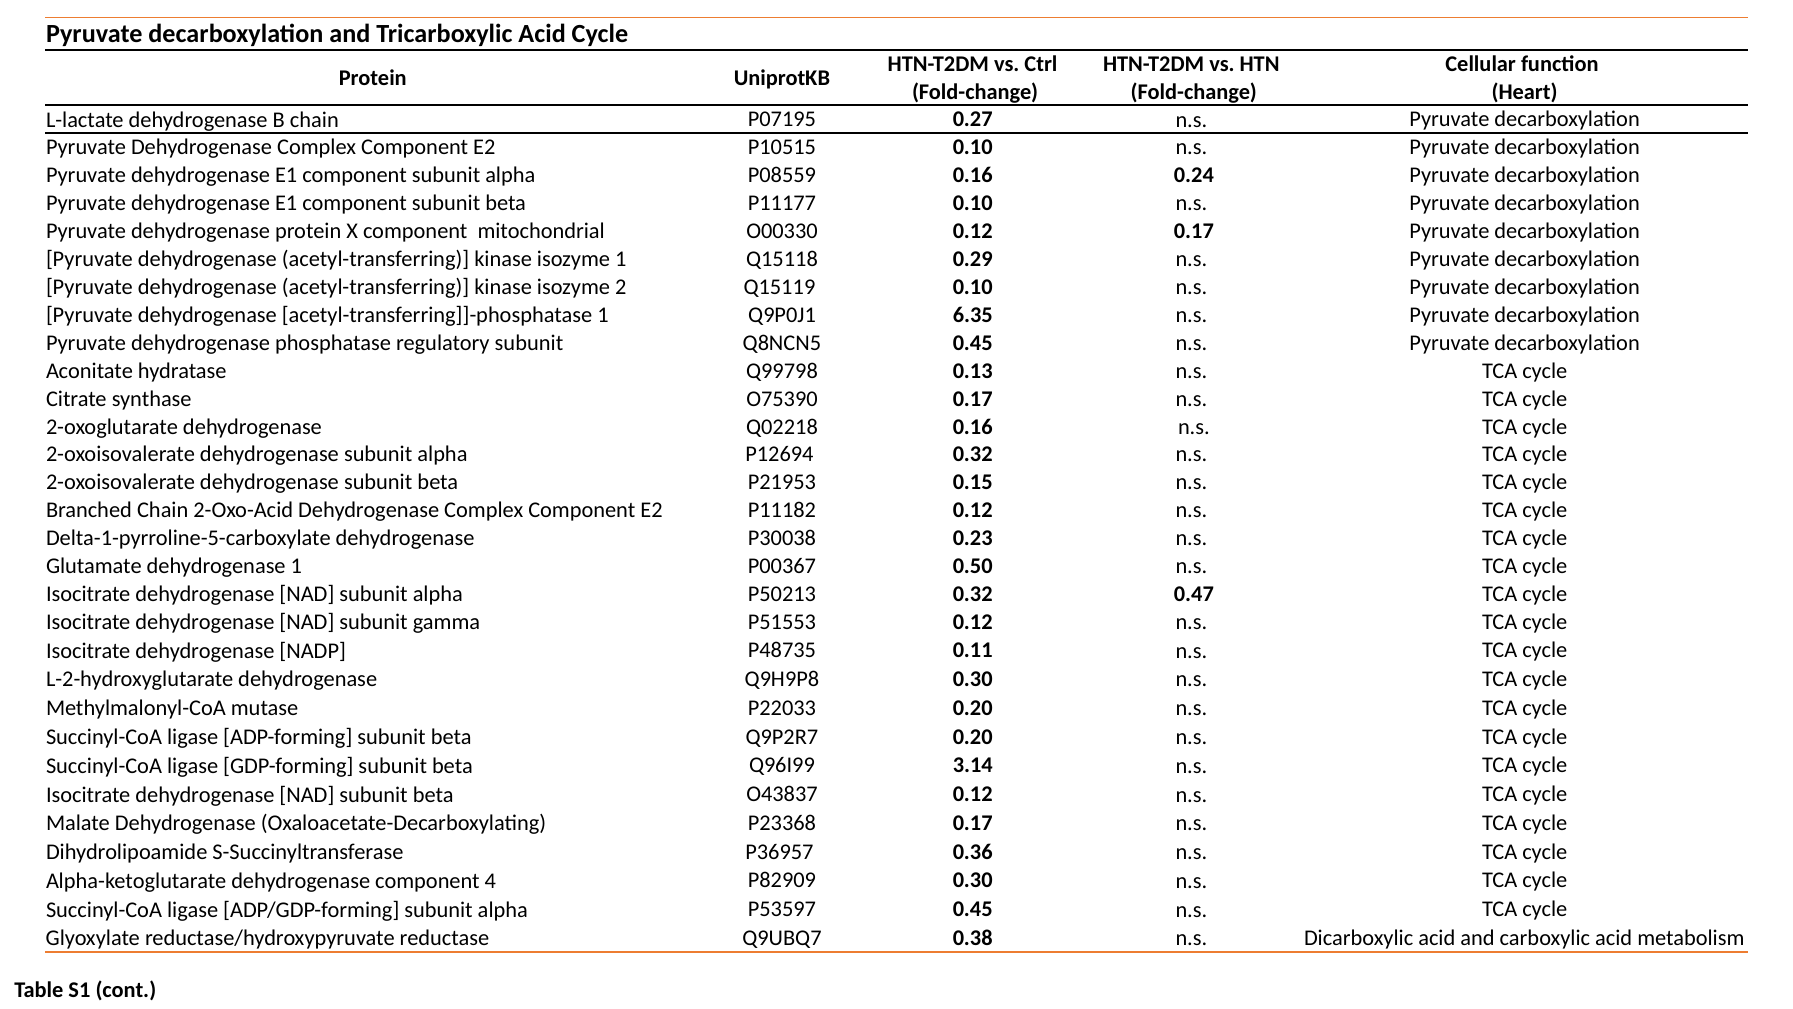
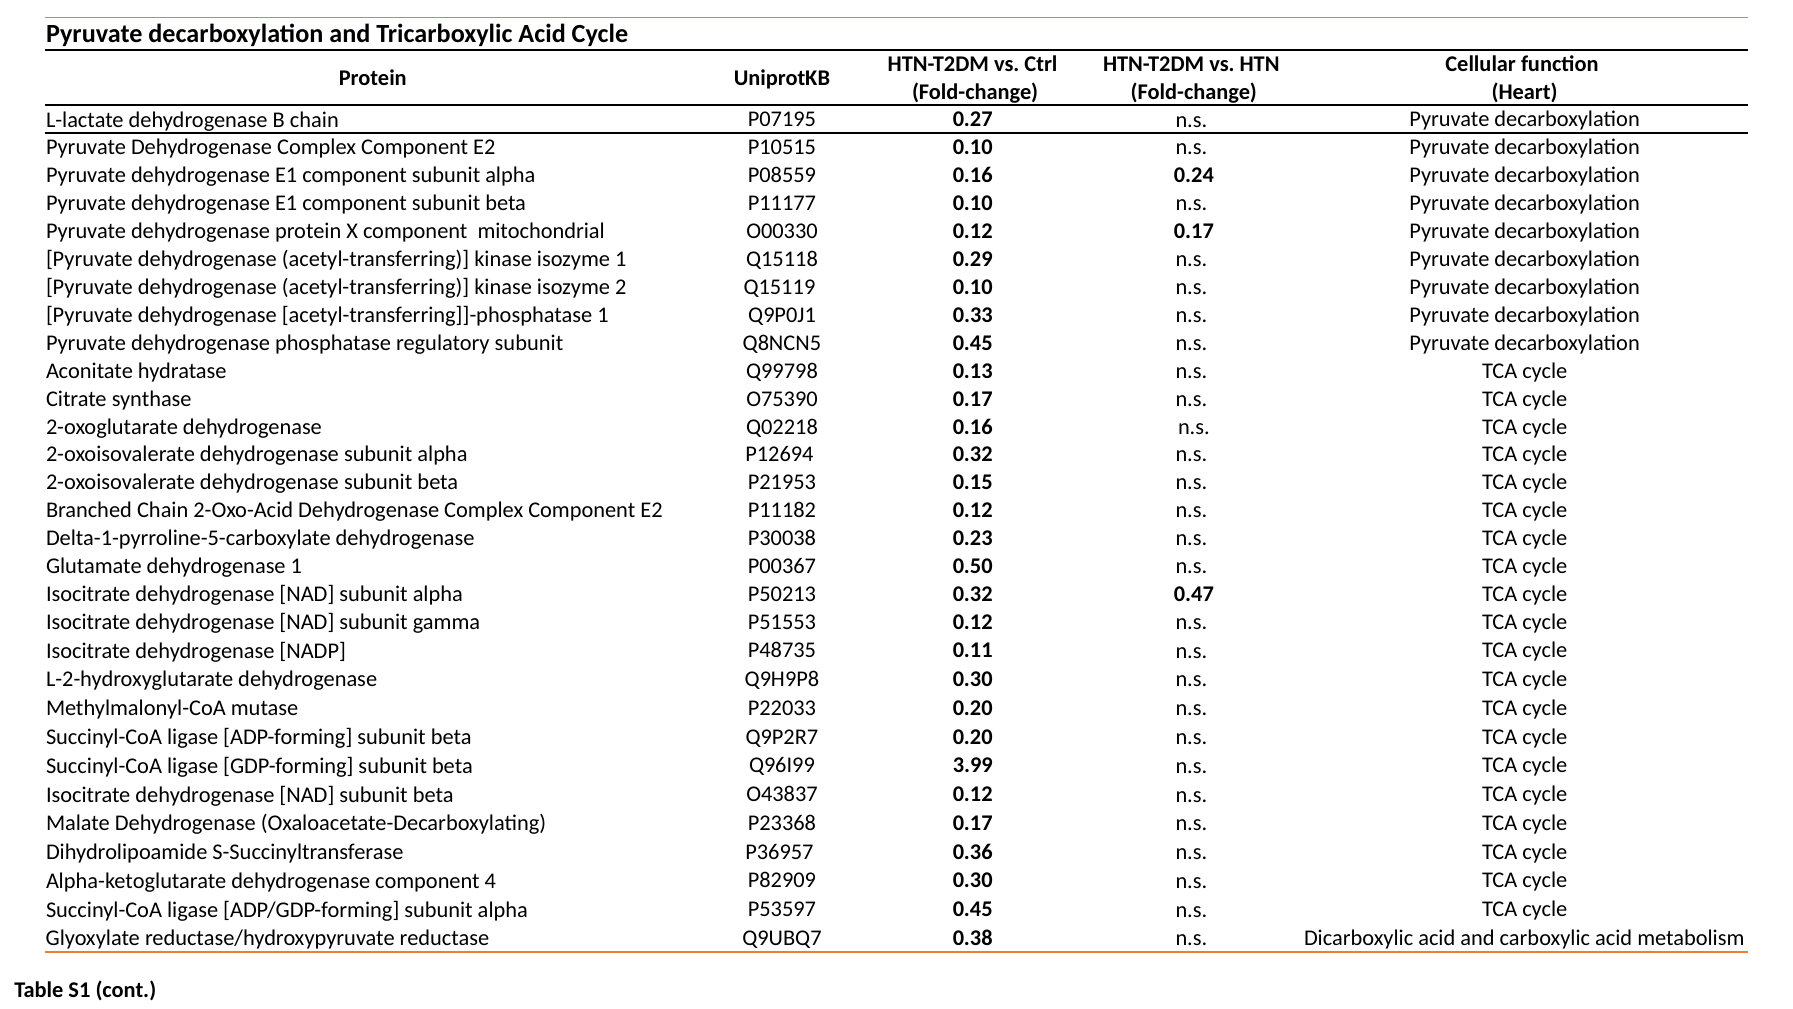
6.35: 6.35 -> 0.33
3.14: 3.14 -> 3.99
